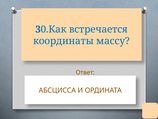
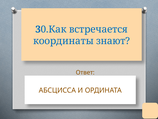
массу: массу -> знают
